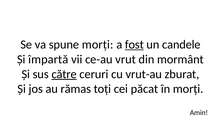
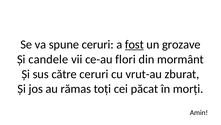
spune morți: morți -> ceruri
candele: candele -> grozave
împartă: împartă -> candele
vrut: vrut -> flori
către underline: present -> none
